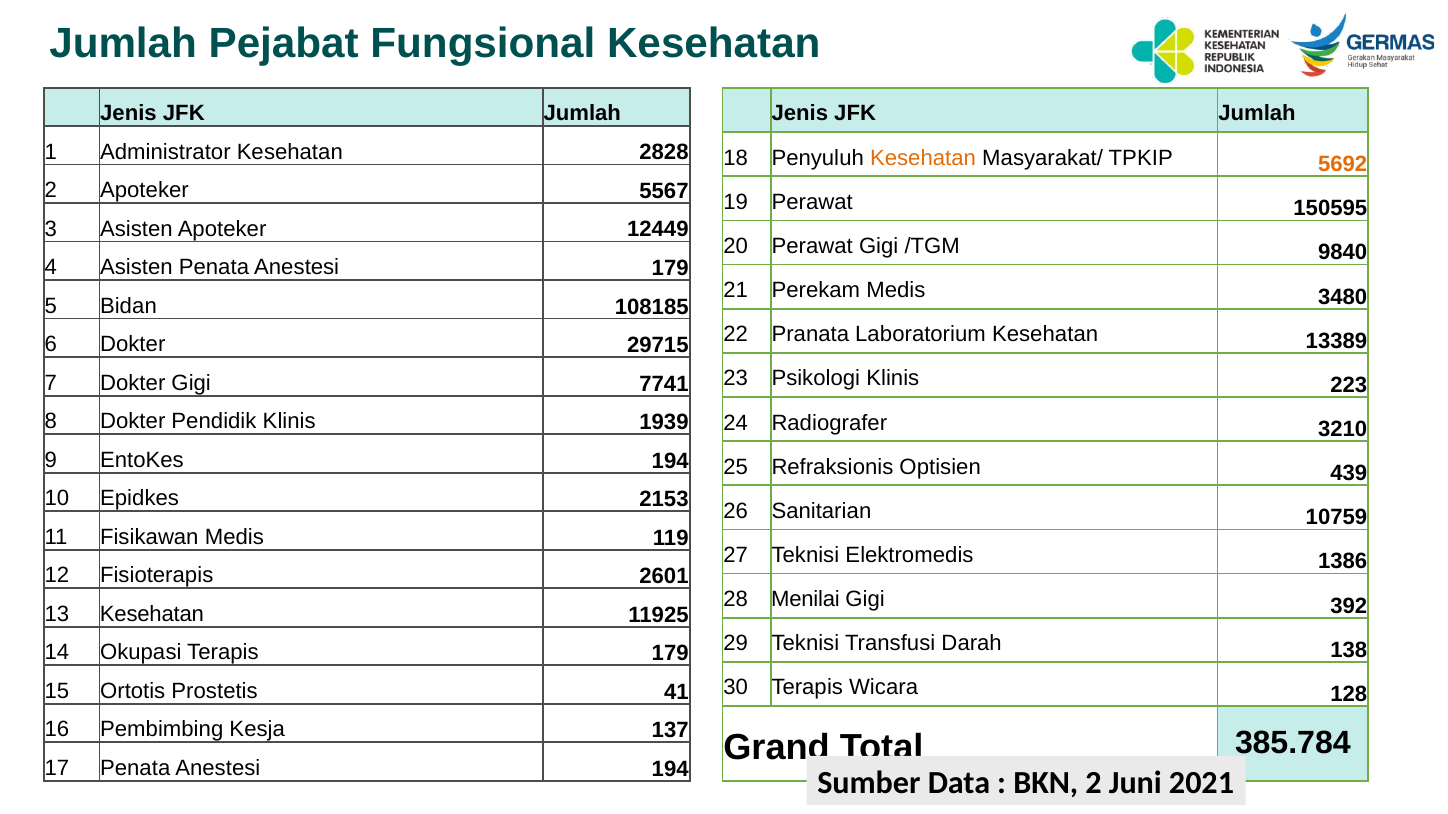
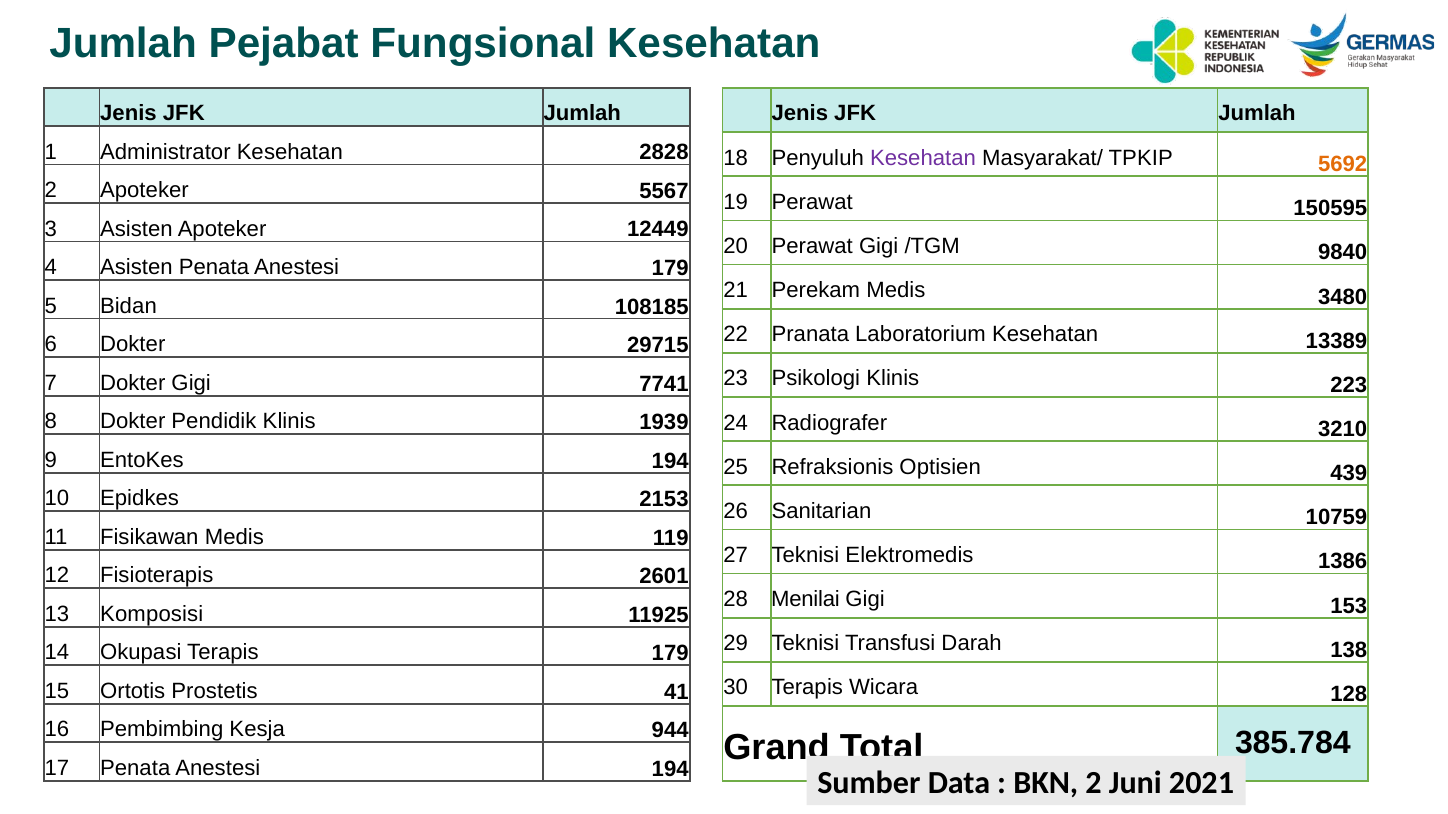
Kesehatan at (923, 158) colour: orange -> purple
392: 392 -> 153
13 Kesehatan: Kesehatan -> Komposisi
137: 137 -> 944
